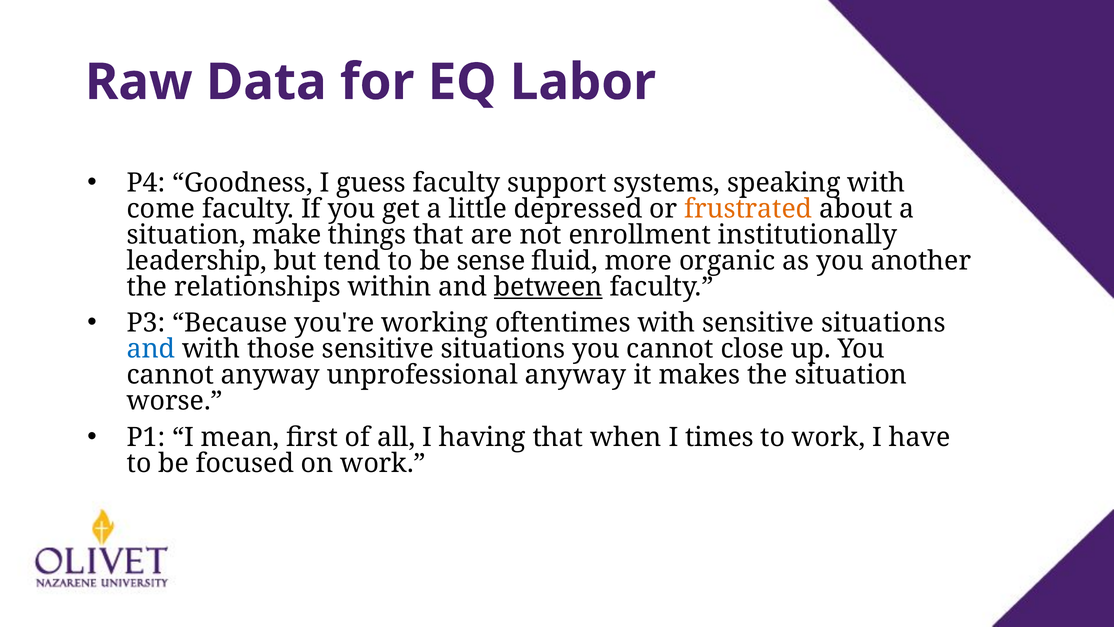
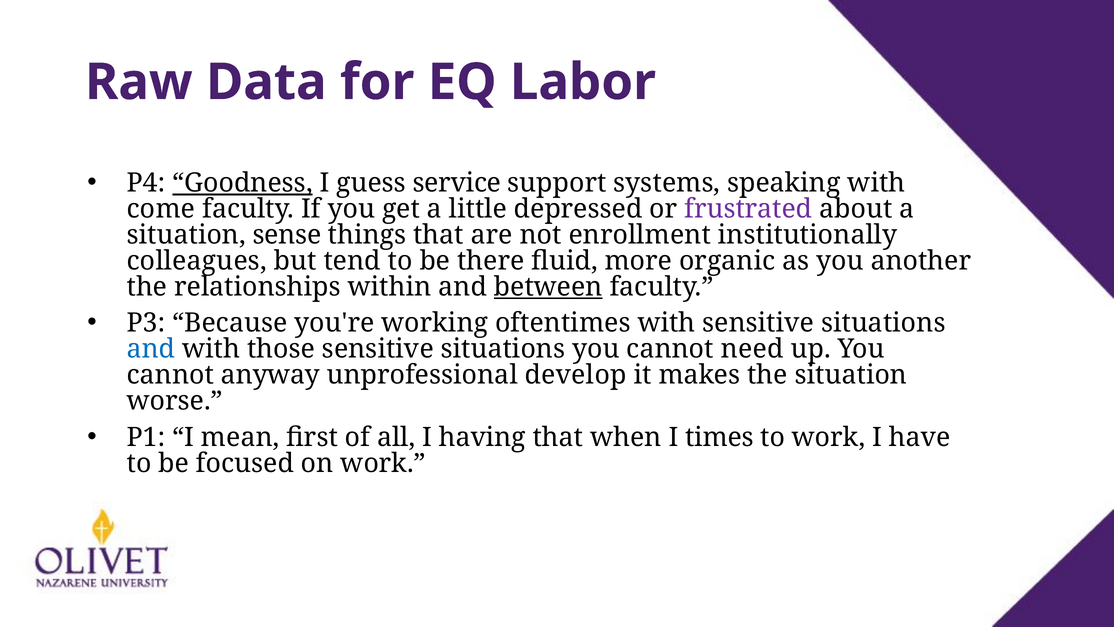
Goodness underline: none -> present
guess faculty: faculty -> service
frustrated colour: orange -> purple
make: make -> sense
leadership: leadership -> colleagues
sense: sense -> there
close: close -> need
unprofessional anyway: anyway -> develop
